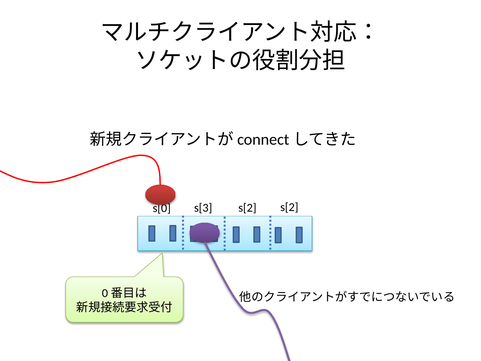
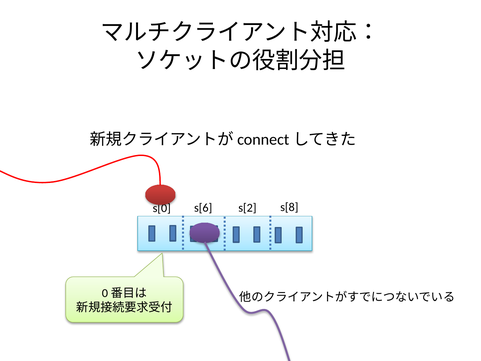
s[3: s[3 -> s[6
s[2 s[2: s[2 -> s[8
